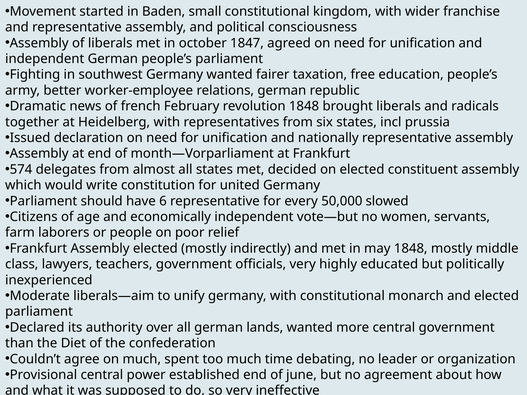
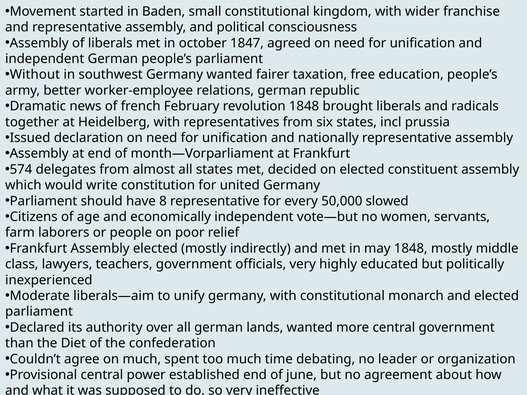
Fighting: Fighting -> Without
6: 6 -> 8
